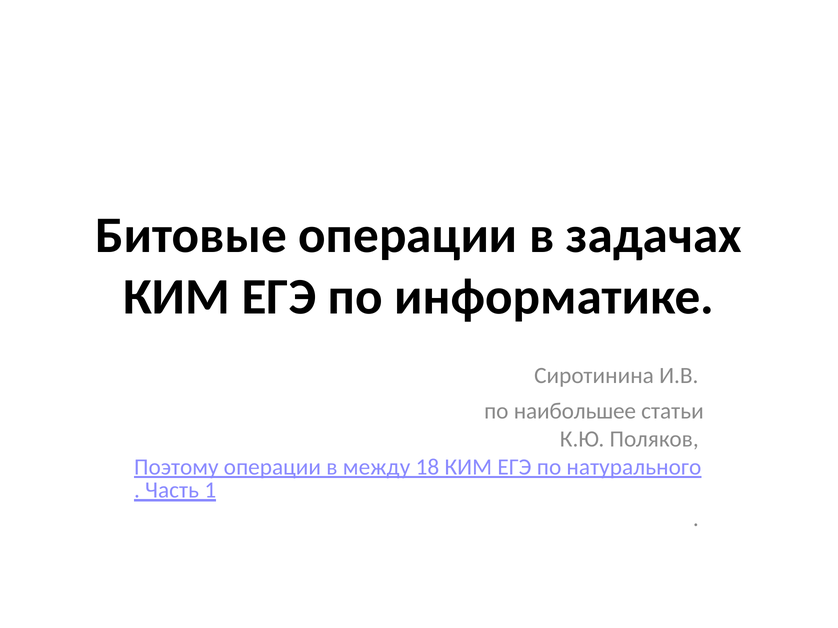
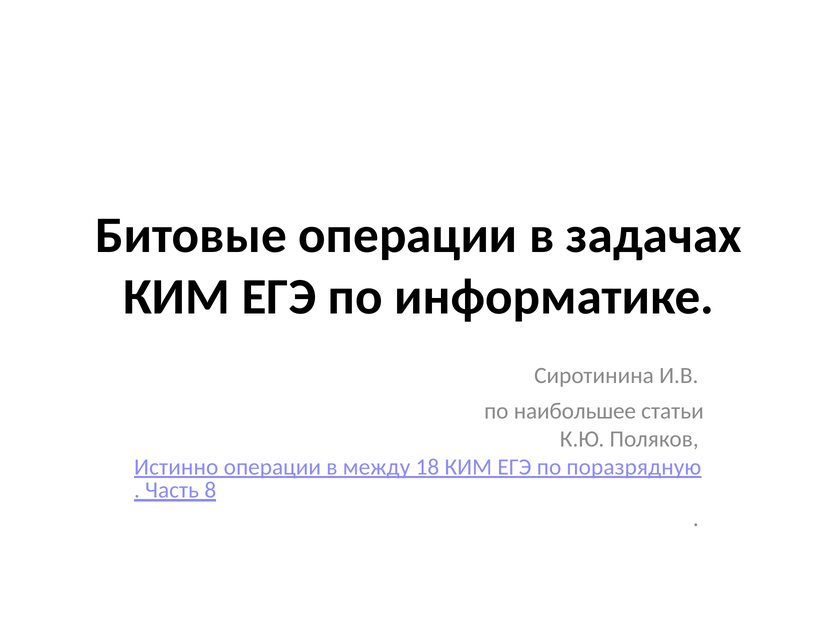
Поэтому: Поэтому -> Истинно
натурального: натурального -> поразрядную
1: 1 -> 8
